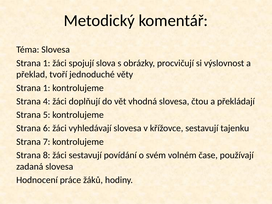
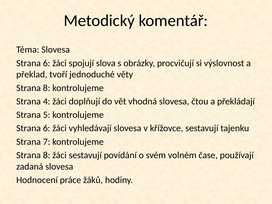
1 at (47, 63): 1 -> 6
1 at (47, 88): 1 -> 8
